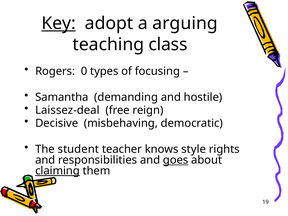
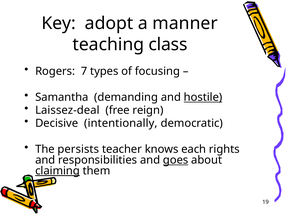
Key underline: present -> none
arguing: arguing -> manner
0: 0 -> 7
hostile underline: none -> present
misbehaving: misbehaving -> intentionally
student: student -> persists
style: style -> each
